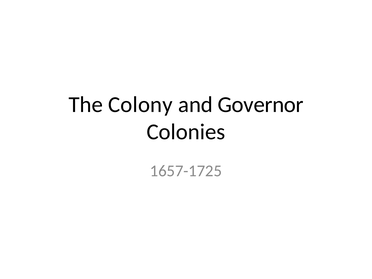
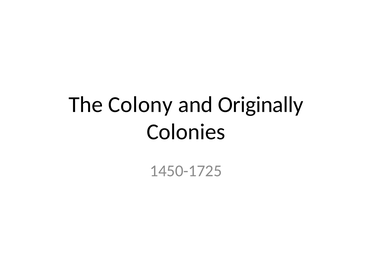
Governor: Governor -> Originally
1657-1725: 1657-1725 -> 1450-1725
